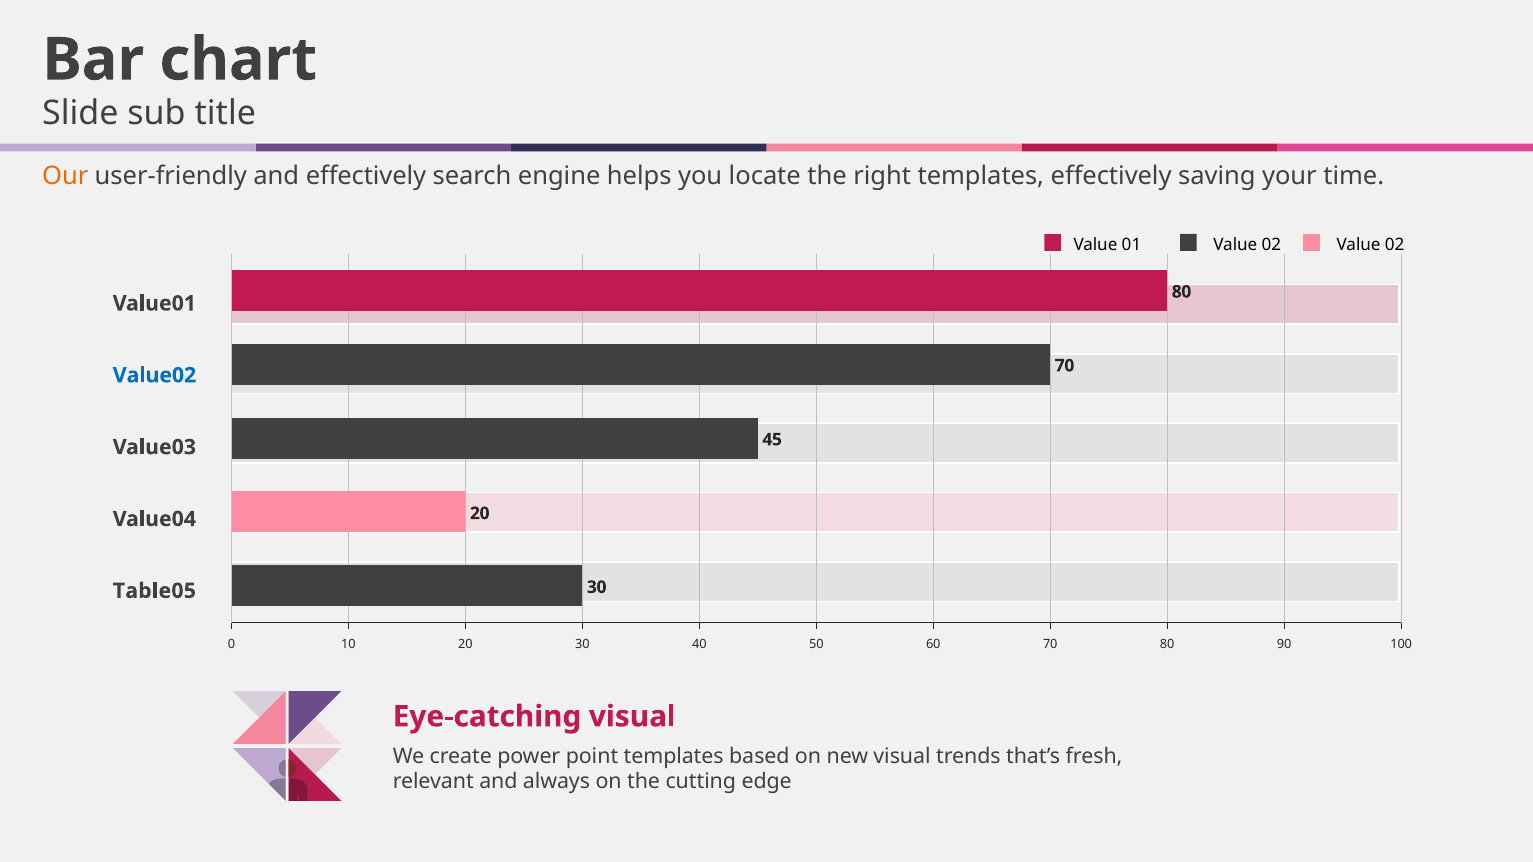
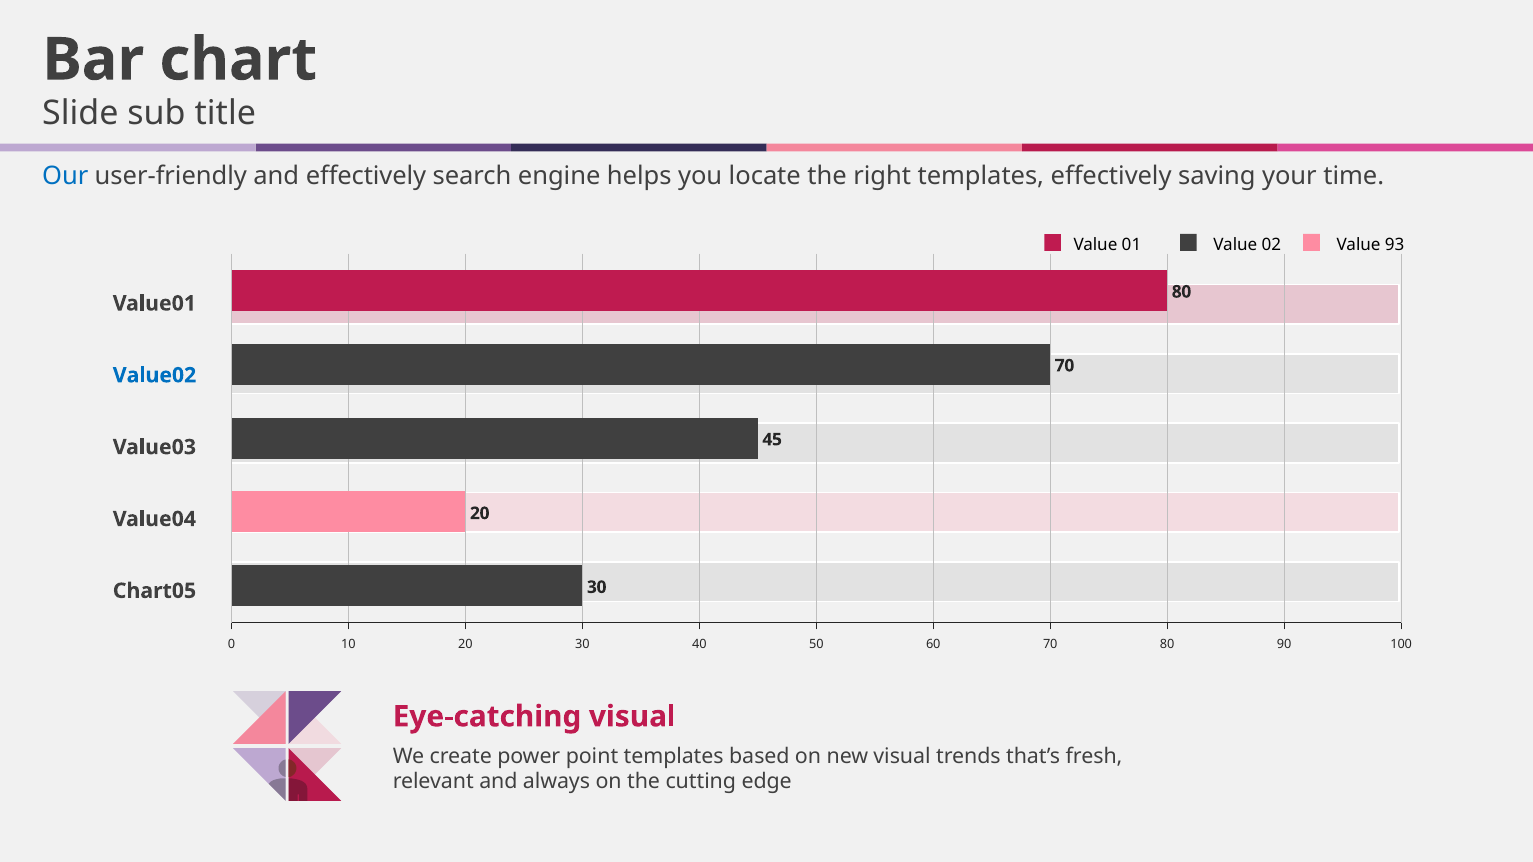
Our colour: orange -> blue
02 Value 02: 02 -> 93
Table05: Table05 -> Chart05
